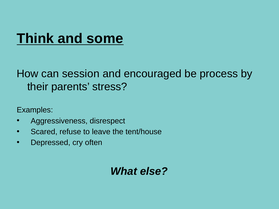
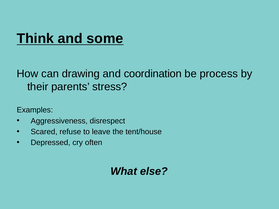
session: session -> drawing
encouraged: encouraged -> coordination
